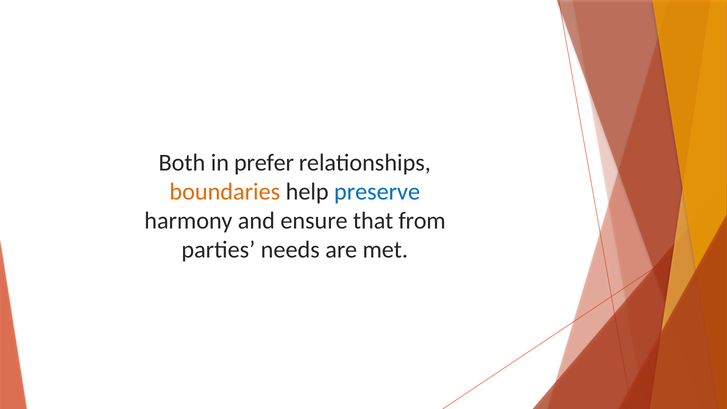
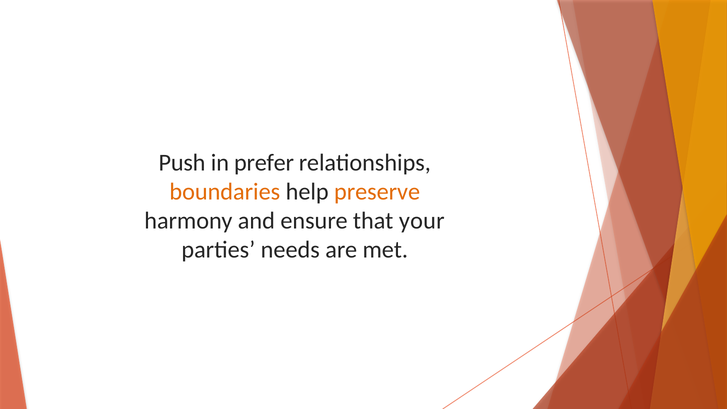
Both: Both -> Push
preserve colour: blue -> orange
from: from -> your
